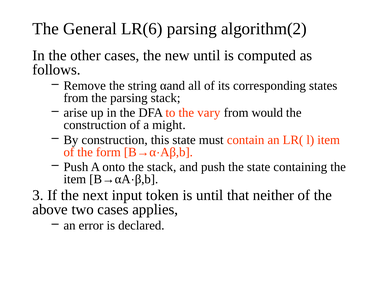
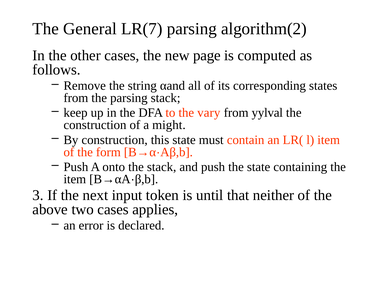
LR(6: LR(6 -> LR(7
new until: until -> page
arise: arise -> keep
would: would -> yylval
